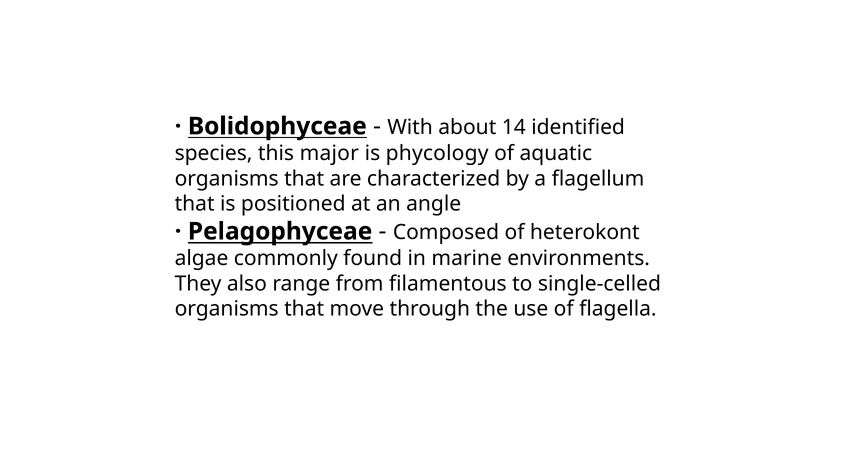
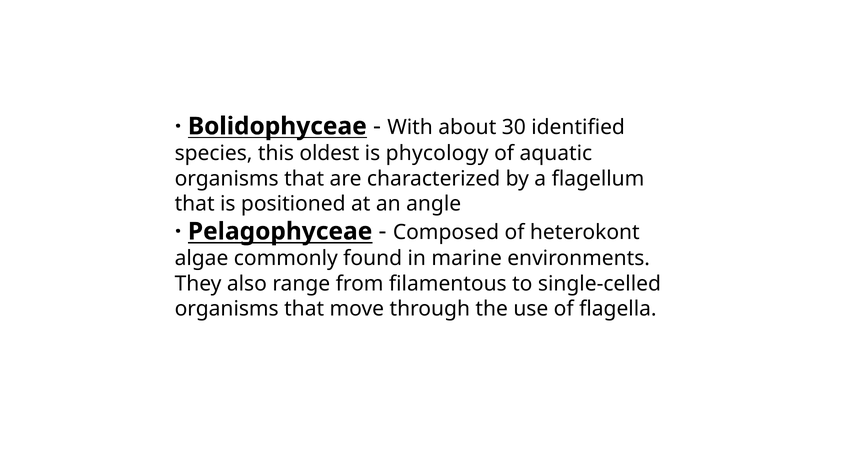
14: 14 -> 30
major: major -> oldest
